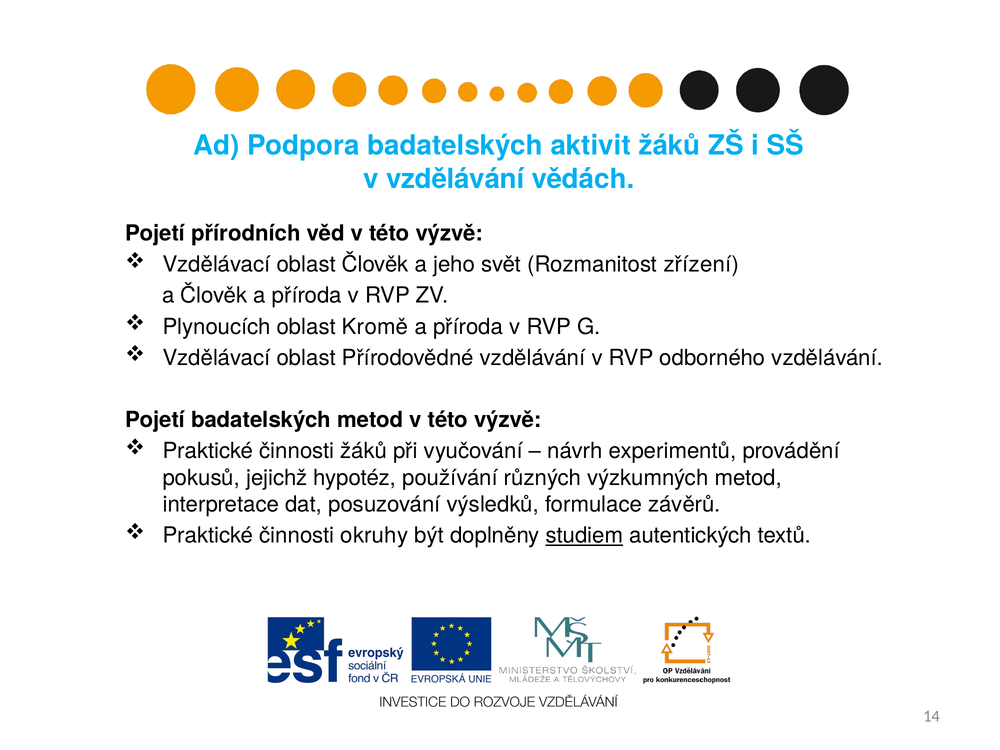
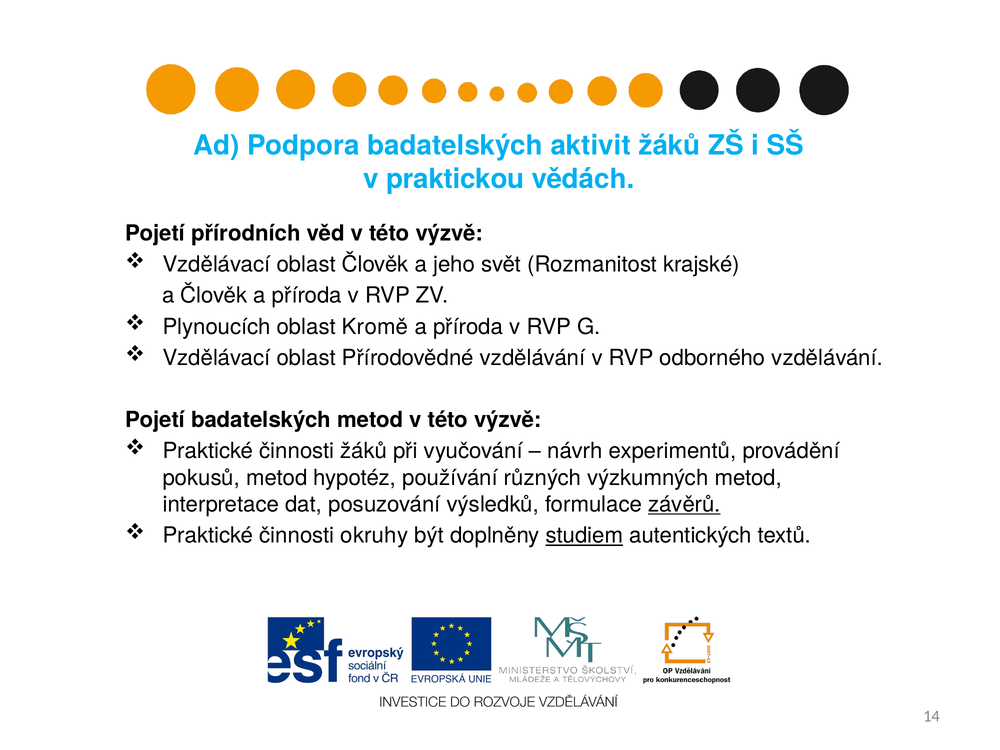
v vzdělávání: vzdělávání -> praktickou
zřízení: zřízení -> krajské
pokusů jejichž: jejichž -> metod
závěrů underline: none -> present
